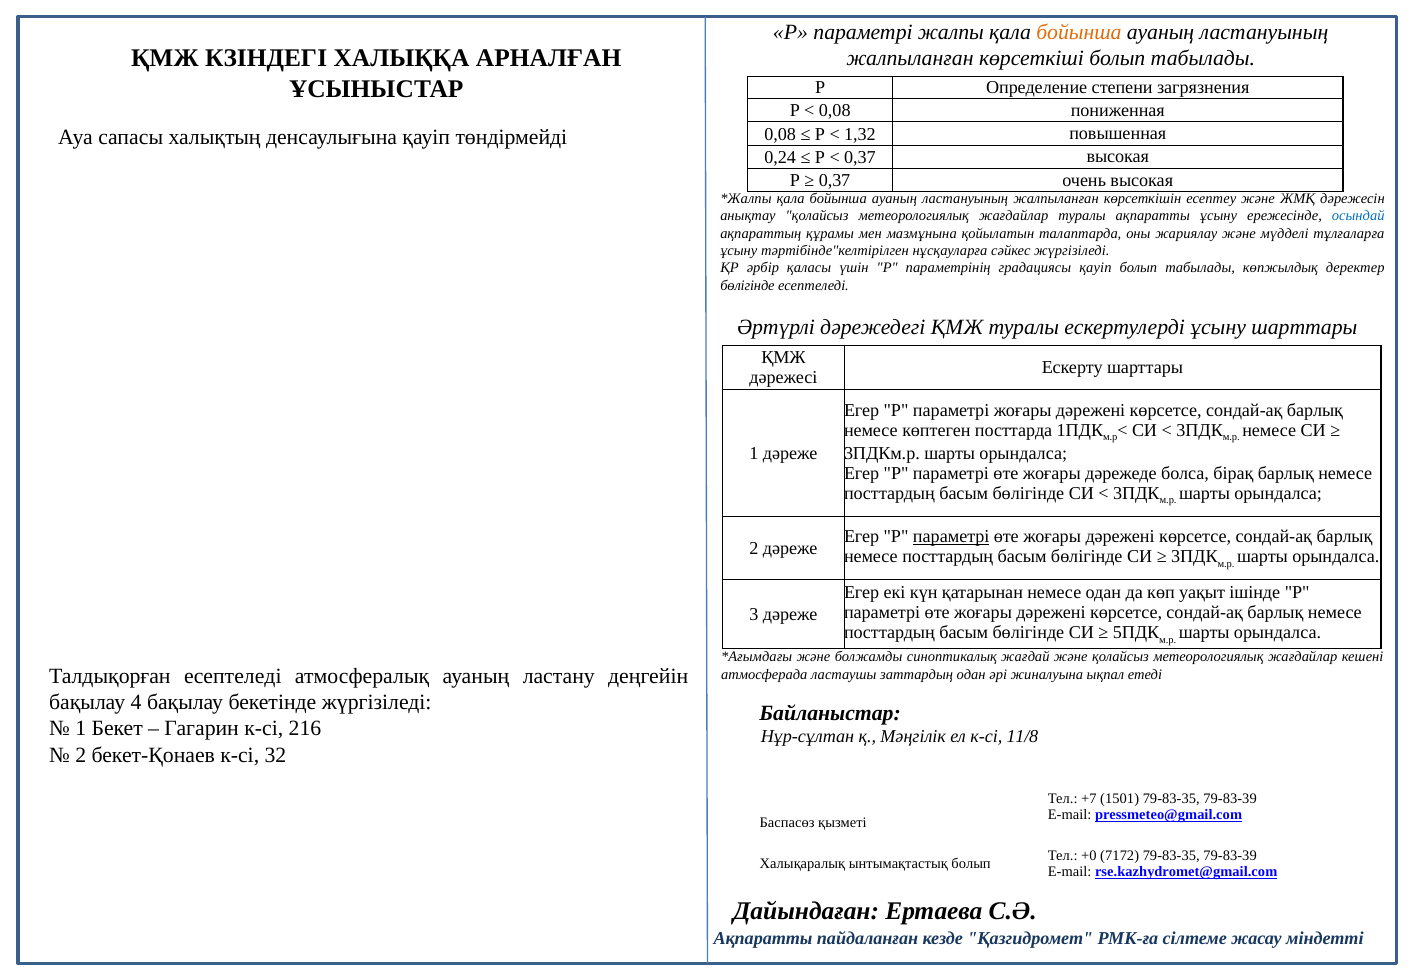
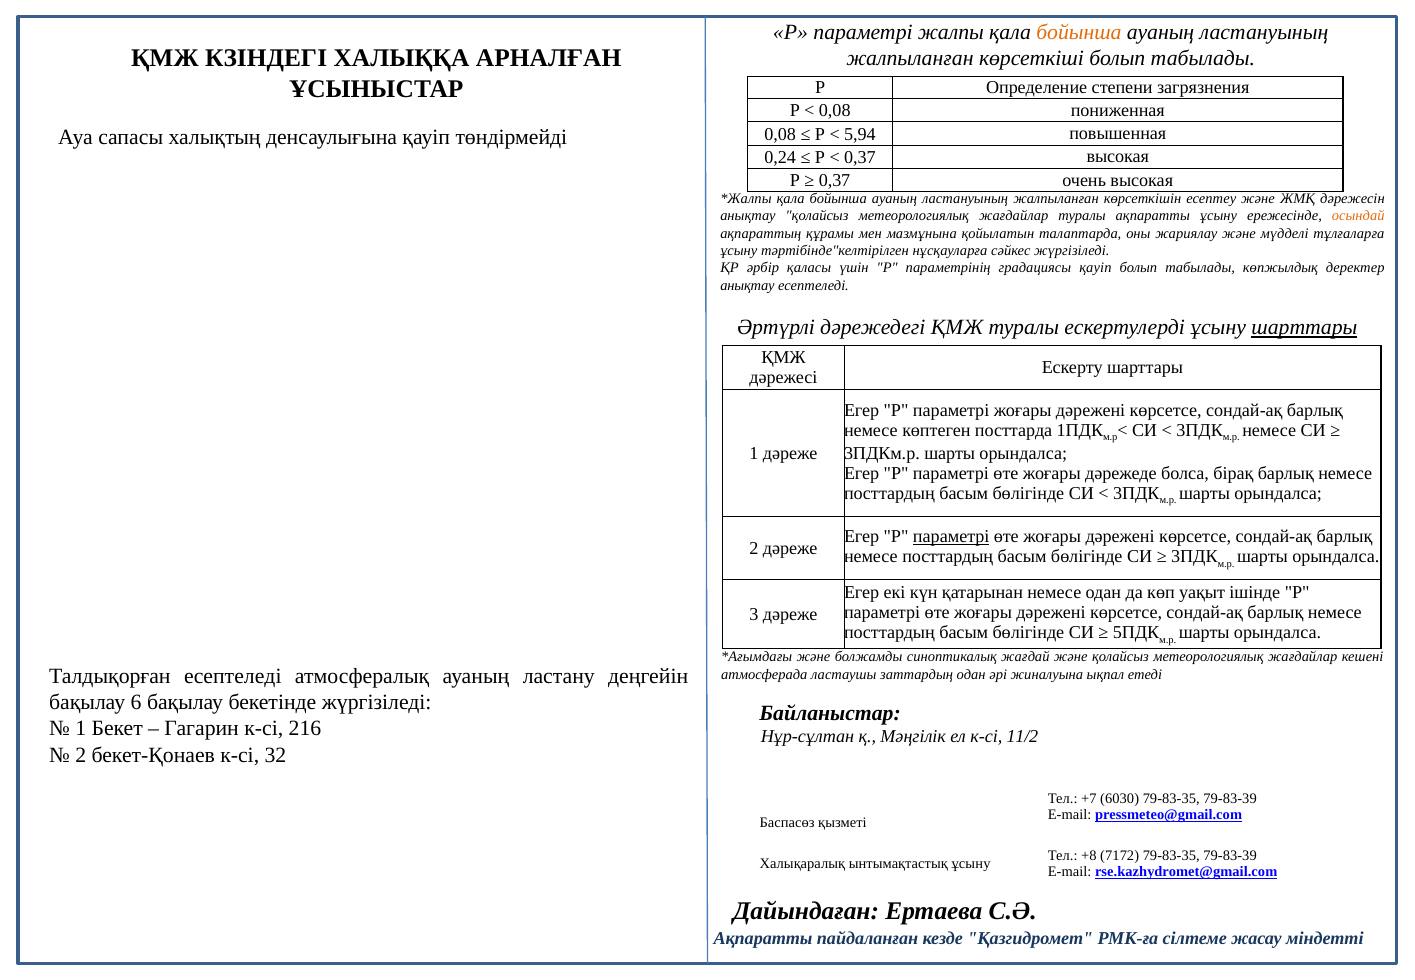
1,32: 1,32 -> 5,94
осындай colour: blue -> orange
бөлігінде at (747, 285): бөлігінде -> анықтау
шарттары at (1304, 328) underline: none -> present
4: 4 -> 6
11/8: 11/8 -> 11/2
1501: 1501 -> 6030
+0: +0 -> +8
ынтымақтастық болып: болып -> ұсыну
